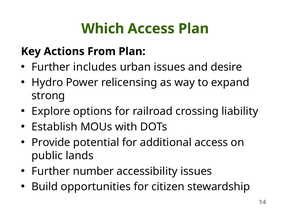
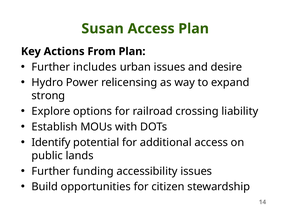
Which: Which -> Susan
Provide: Provide -> Identify
number: number -> funding
